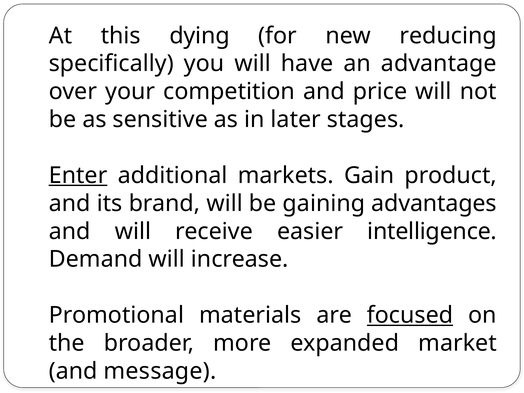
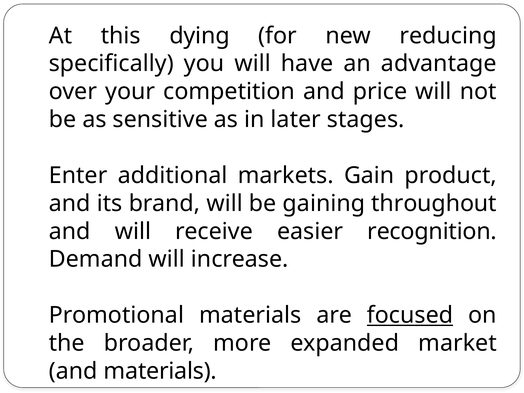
Enter underline: present -> none
advantages: advantages -> throughout
intelligence: intelligence -> recognition
and message: message -> materials
